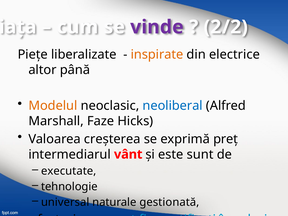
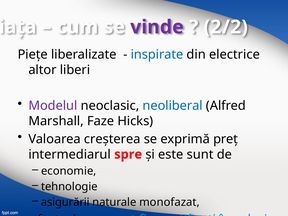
inspirate colour: orange -> blue
până: până -> liberi
Modelul colour: orange -> purple
vânt: vânt -> spre
executate: executate -> economie
universal: universal -> asigurării
gestionată: gestionată -> monofazat
